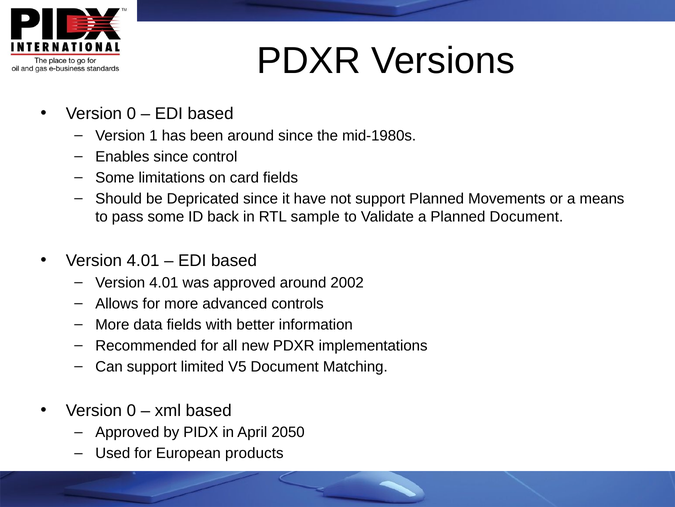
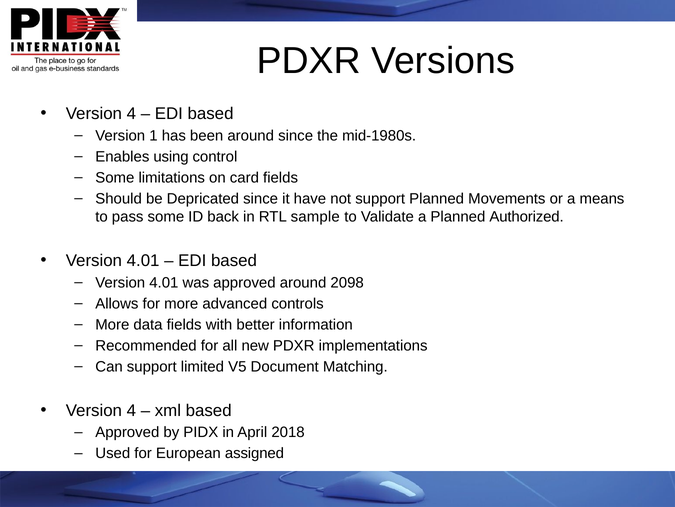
0 at (131, 114): 0 -> 4
Enables since: since -> using
Planned Document: Document -> Authorized
2002: 2002 -> 2098
0 at (131, 410): 0 -> 4
2050: 2050 -> 2018
products: products -> assigned
